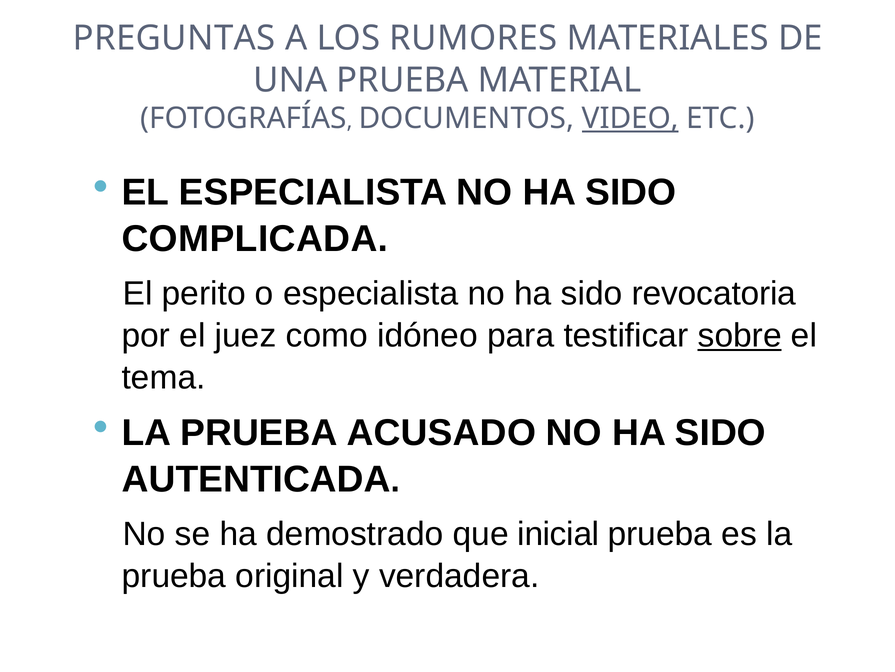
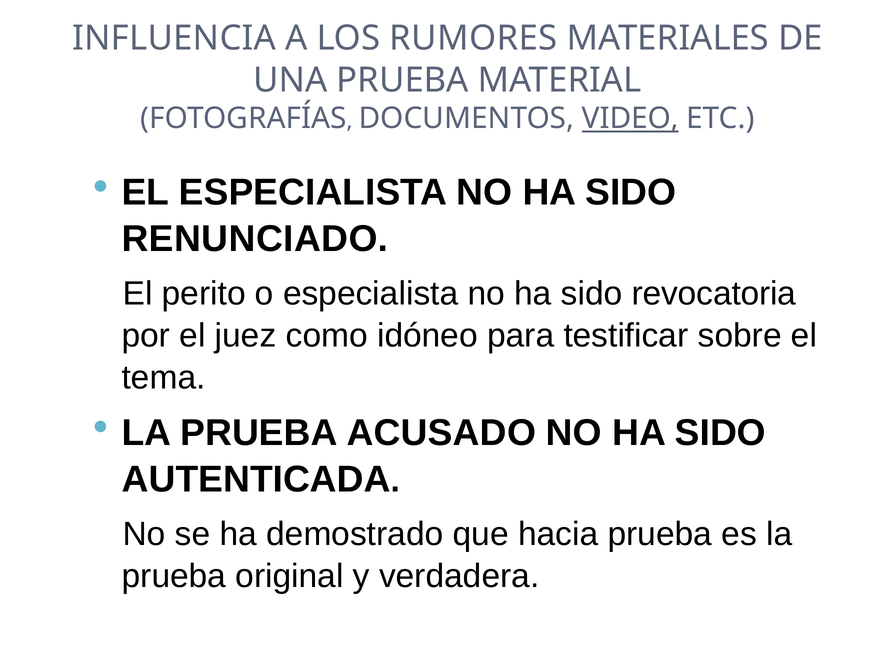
PREGUNTAS: PREGUNTAS -> INFLUENCIA
COMPLICADA: COMPLICADA -> RENUNCIADO
sobre underline: present -> none
inicial: inicial -> hacia
